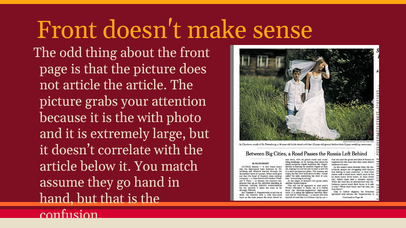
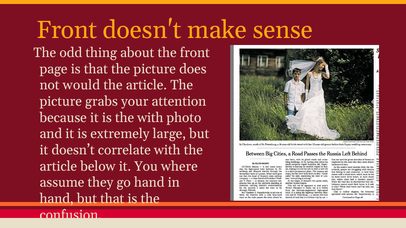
not article: article -> would
match: match -> where
